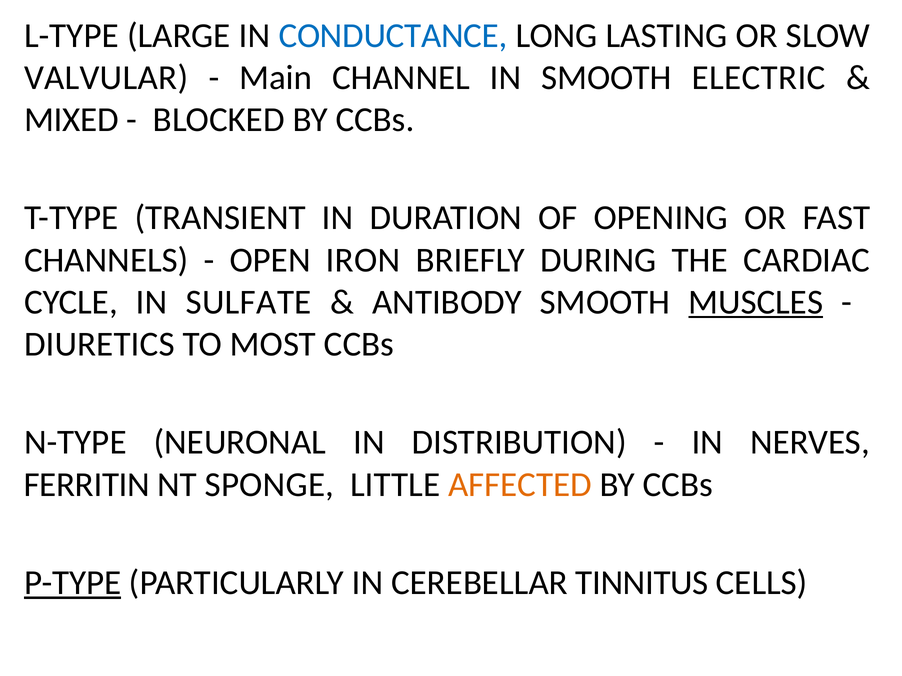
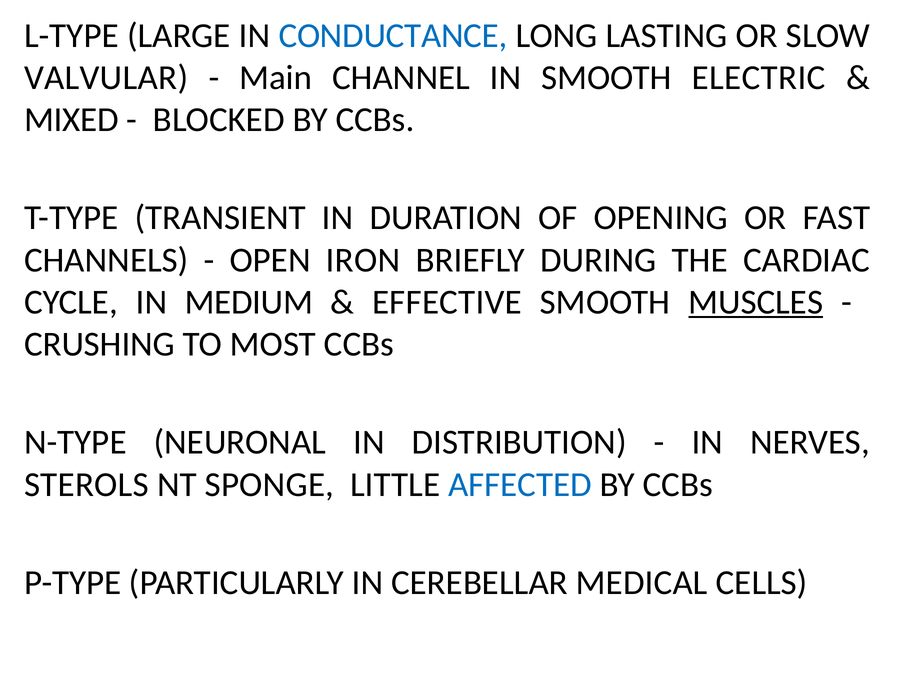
SULFATE: SULFATE -> MEDIUM
ANTIBODY: ANTIBODY -> EFFECTIVE
DIURETICS: DIURETICS -> CRUSHING
FERRITIN: FERRITIN -> STEROLS
AFFECTED colour: orange -> blue
P-TYPE underline: present -> none
TINNITUS: TINNITUS -> MEDICAL
